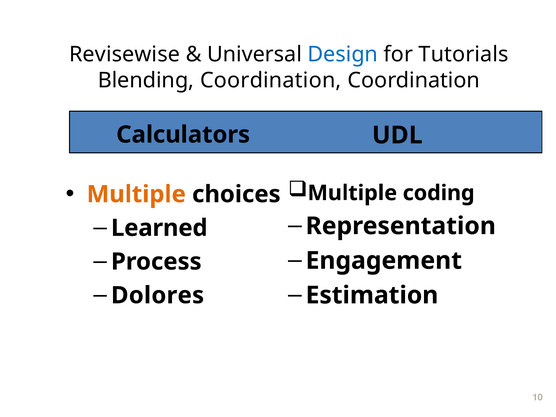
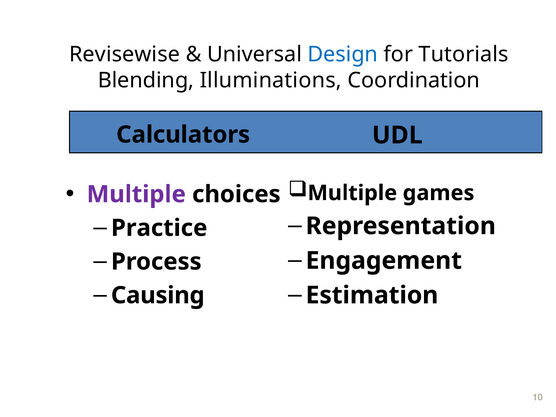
Blending Coordination: Coordination -> Illuminations
coding: coding -> games
Multiple at (136, 194) colour: orange -> purple
Learned: Learned -> Practice
Dolores: Dolores -> Causing
